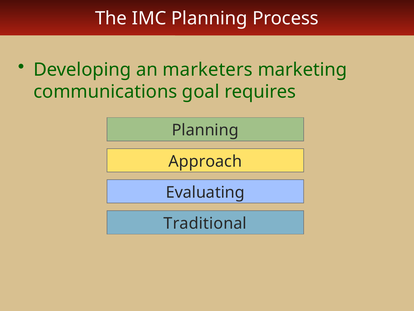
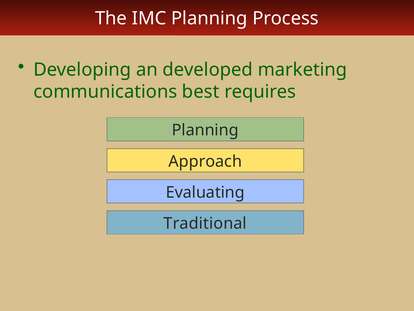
marketers: marketers -> developed
goal: goal -> best
